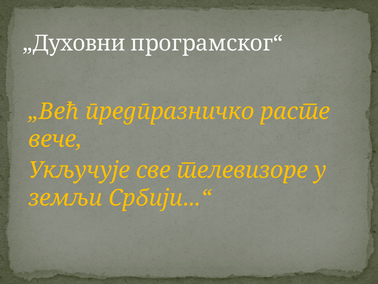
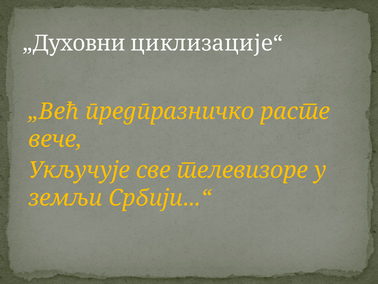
програмског“: програмског“ -> циклизације“
